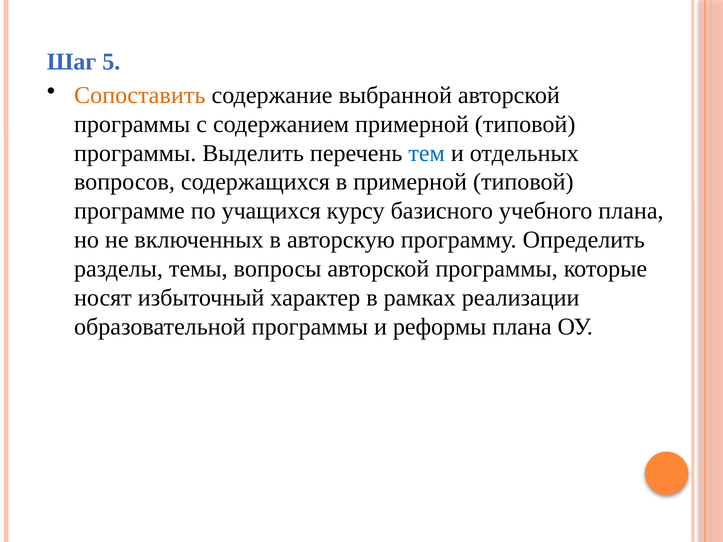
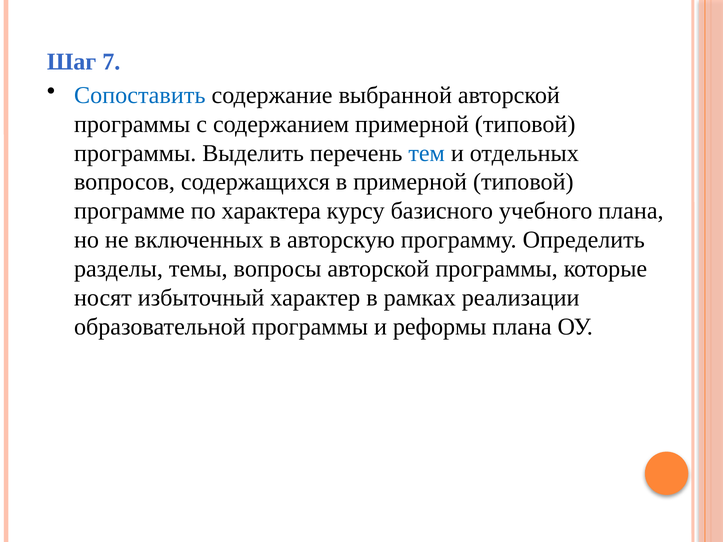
5: 5 -> 7
Сопоставить colour: orange -> blue
учащихся: учащихся -> характера
